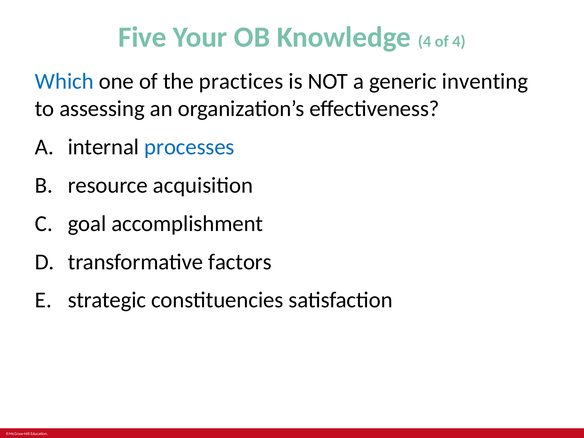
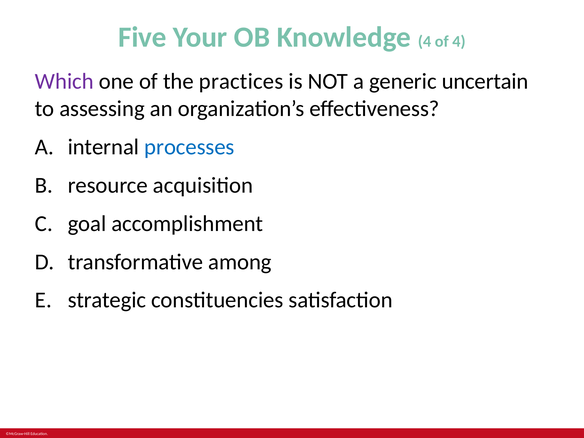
Which colour: blue -> purple
inventing: inventing -> uncertain
factors: factors -> among
